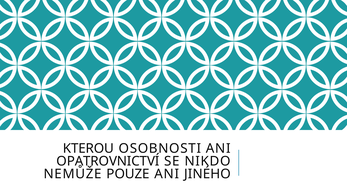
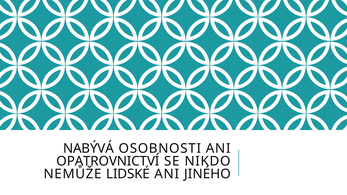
KTEROU: KTEROU -> NABÝVÁ
POUZE: POUZE -> LIDSKÉ
